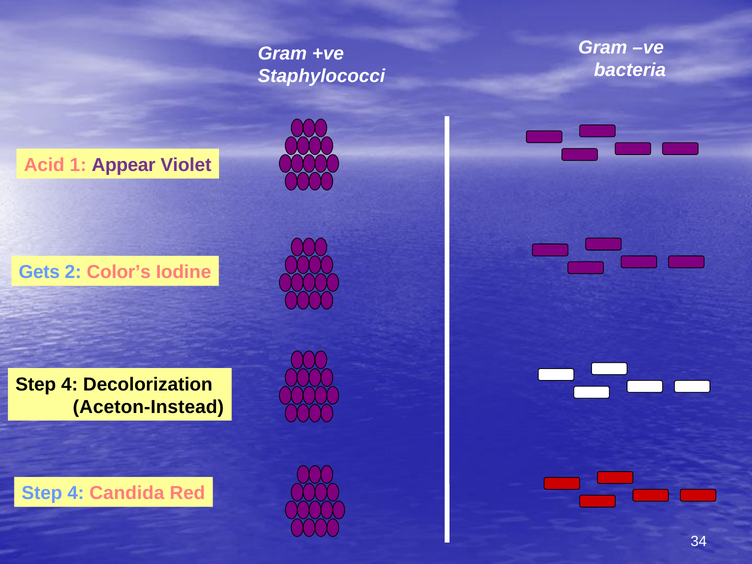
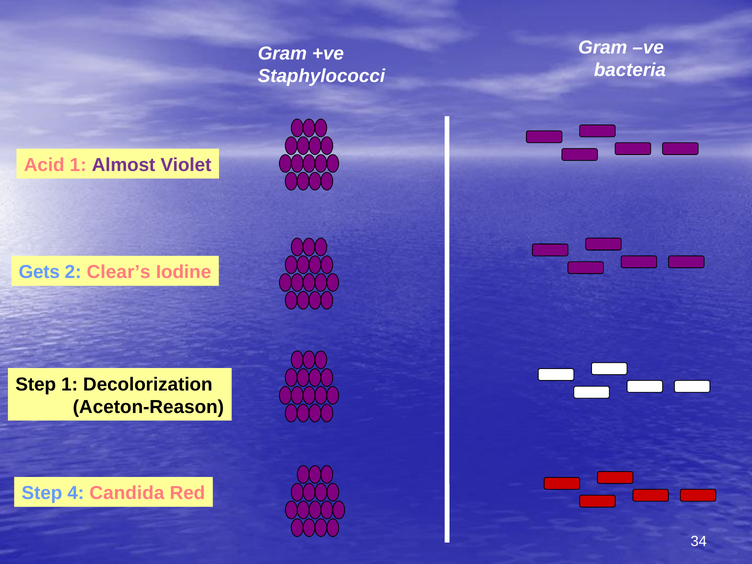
Appear: Appear -> Almost
Color’s: Color’s -> Clear’s
4 at (70, 384): 4 -> 1
Aceton-Instead: Aceton-Instead -> Aceton-Reason
